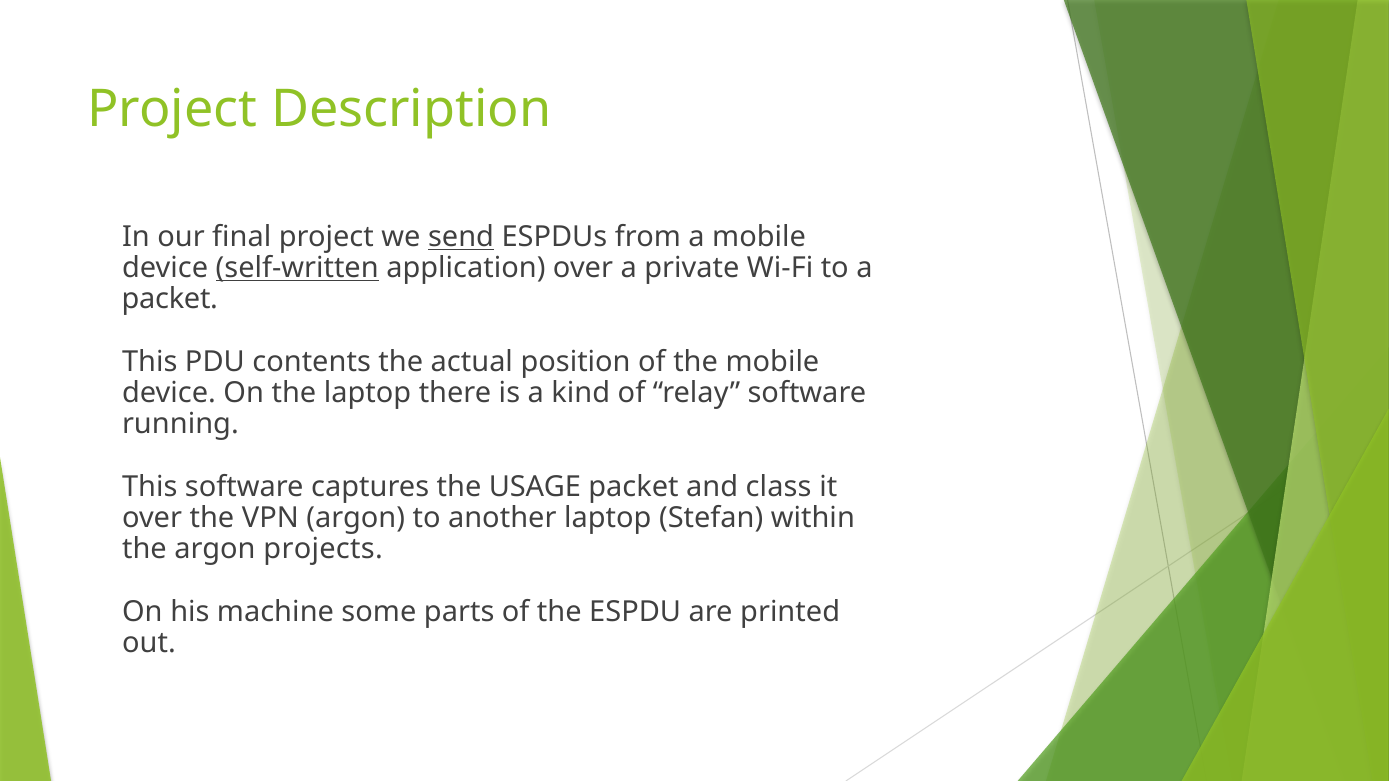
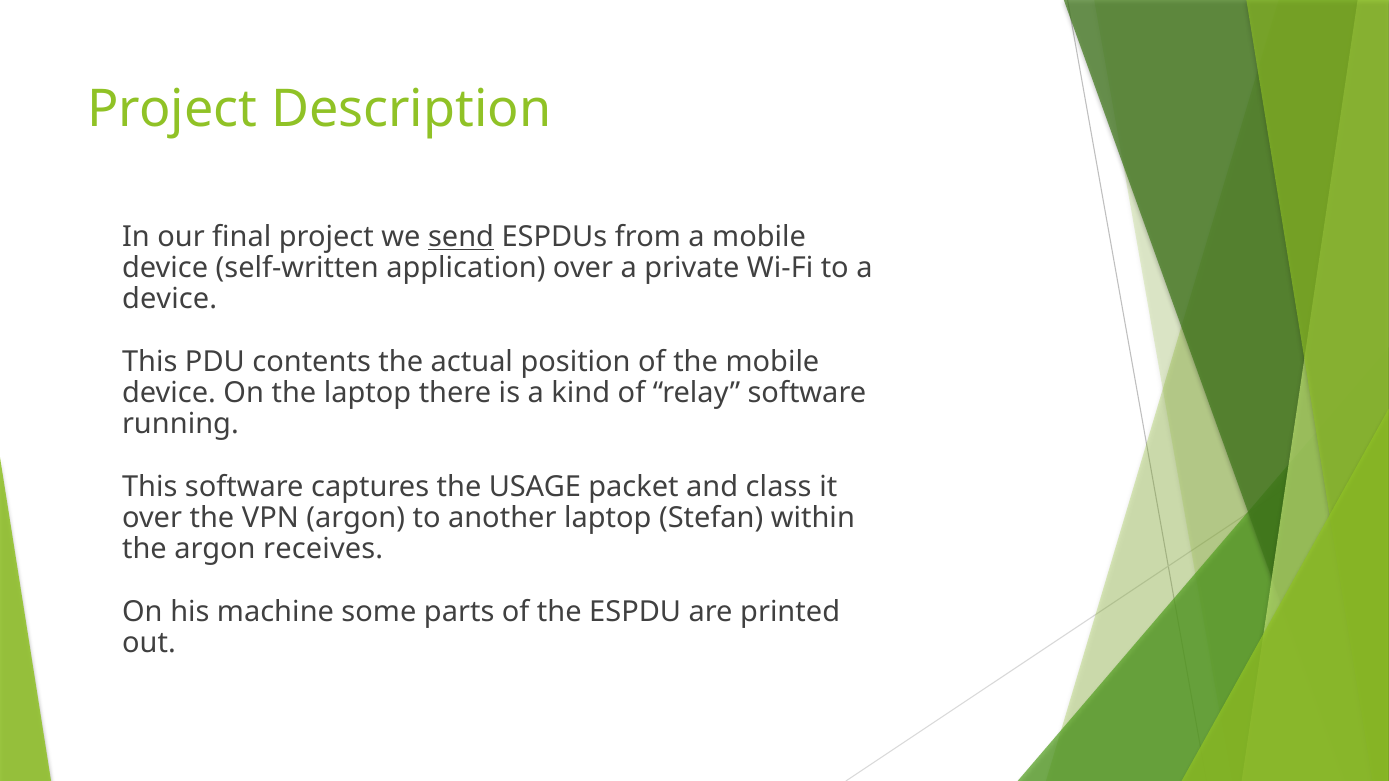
self-written underline: present -> none
packet at (170, 300): packet -> device
projects: projects -> receives
